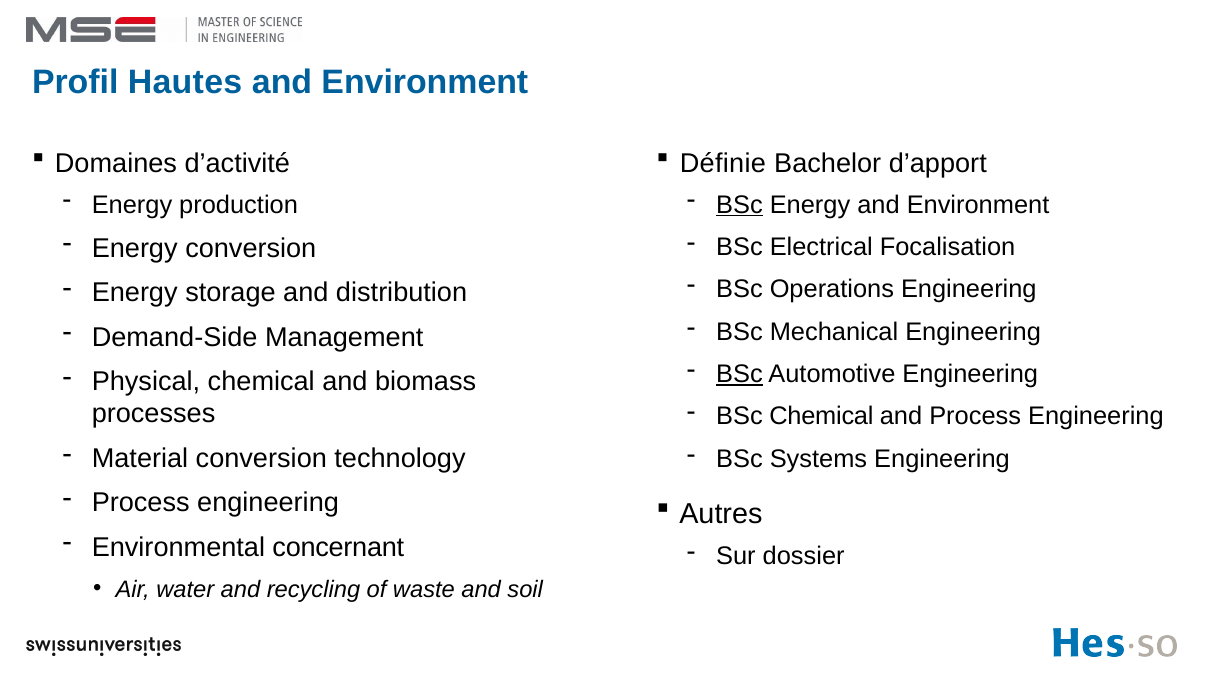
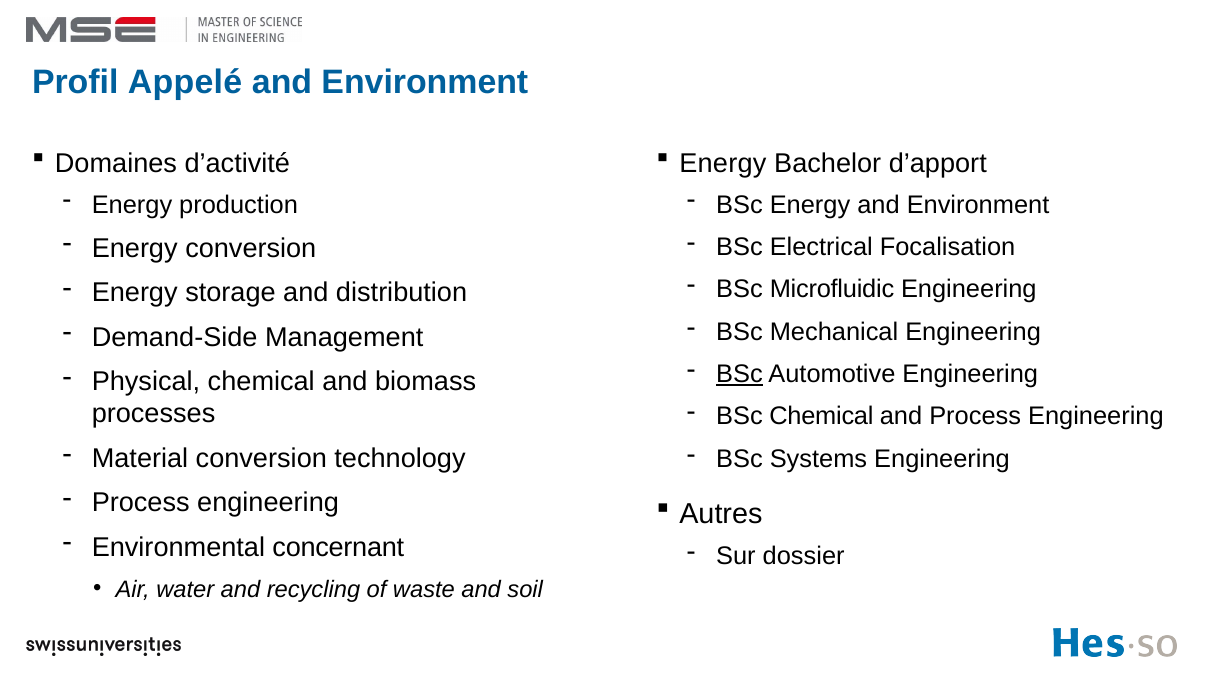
Hautes: Hautes -> Appelé
Définie at (723, 163): Définie -> Energy
BSc at (739, 205) underline: present -> none
Operations: Operations -> Microfluidic
